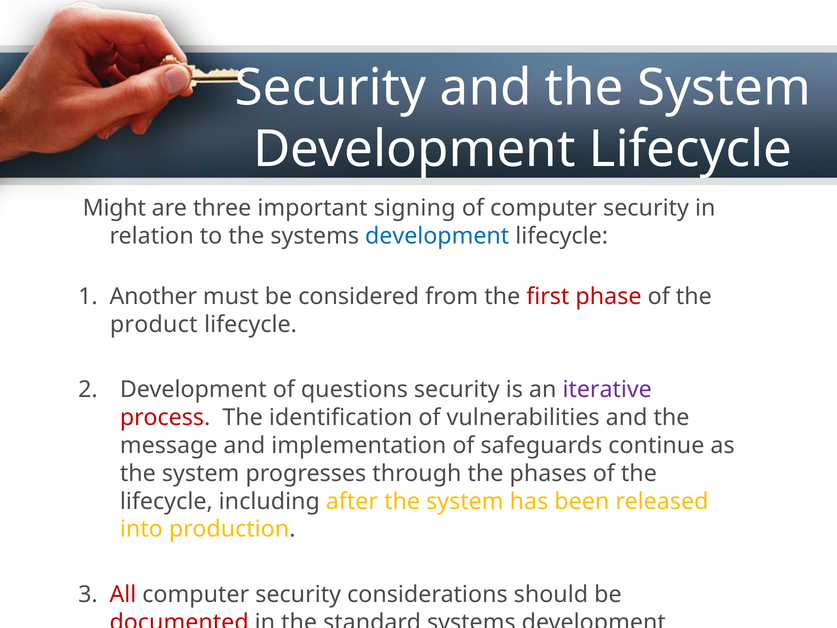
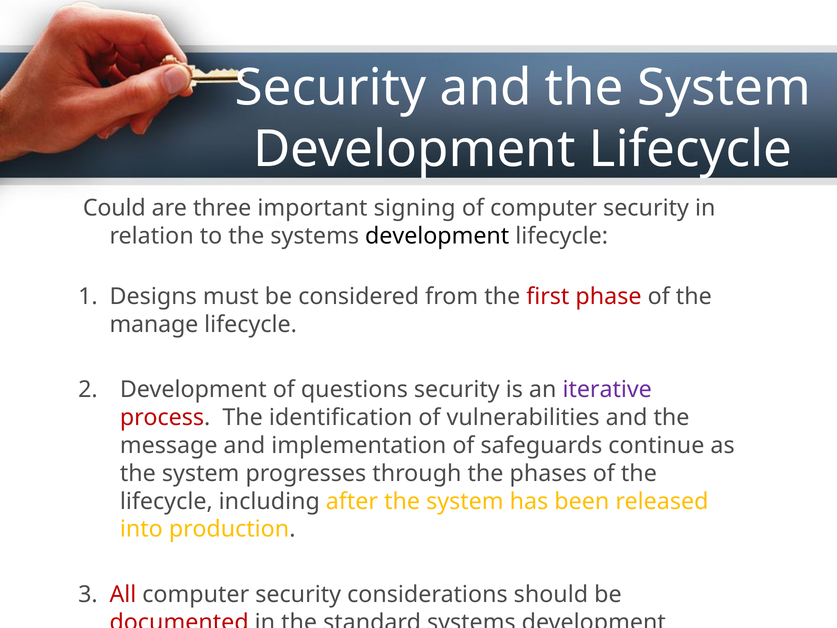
Might: Might -> Could
development at (437, 236) colour: blue -> black
Another: Another -> Designs
product: product -> manage
